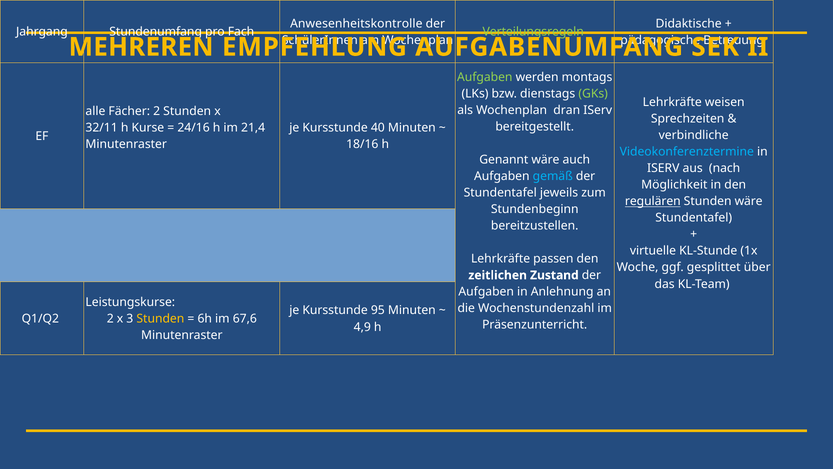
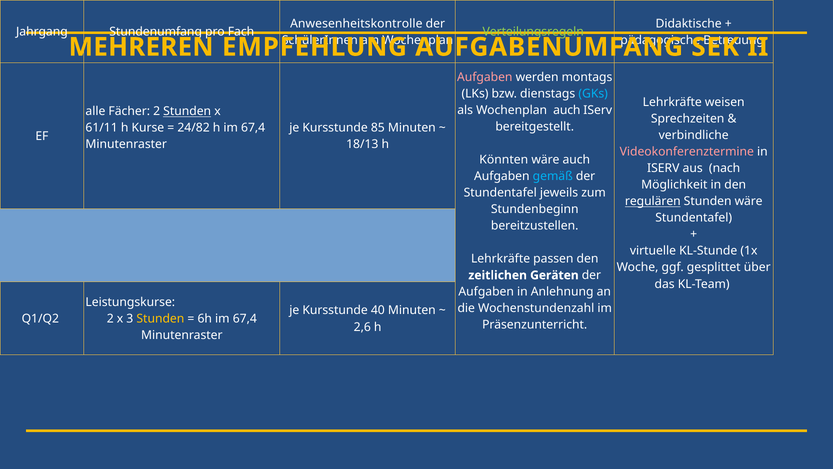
Aufgaben at (485, 77) colour: light green -> pink
GKs colour: light green -> light blue
Wochenplan dran: dran -> auch
Stunden at (187, 111) underline: none -> present
32/11: 32/11 -> 61/11
24/16: 24/16 -> 24/82
h im 21,4: 21,4 -> 67,4
40: 40 -> 85
18/16: 18/16 -> 18/13
Videokonferenztermine colour: light blue -> pink
Genannt: Genannt -> Könnten
Zustand: Zustand -> Geräten
95: 95 -> 40
6h im 67,6: 67,6 -> 67,4
4,9: 4,9 -> 2,6
